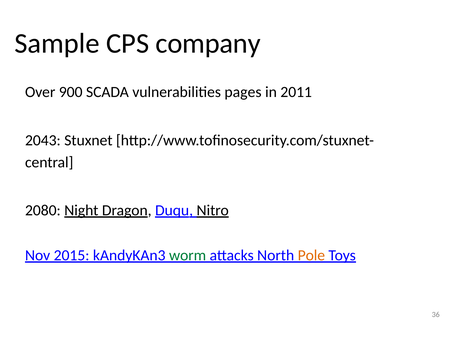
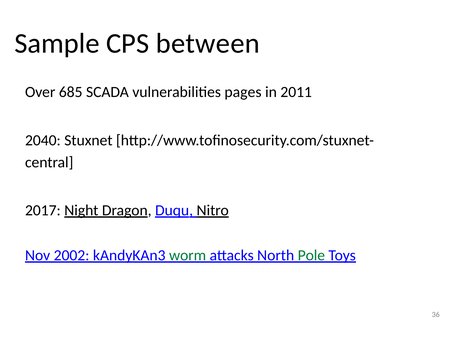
company: company -> between
900: 900 -> 685
2043: 2043 -> 2040
2080: 2080 -> 2017
2015: 2015 -> 2002
Pole colour: orange -> green
